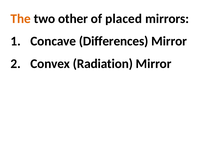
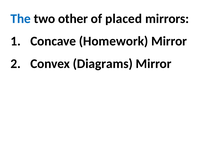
The colour: orange -> blue
Differences: Differences -> Homework
Radiation: Radiation -> Diagrams
